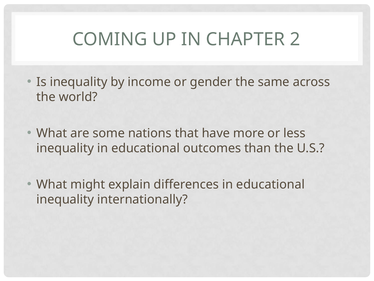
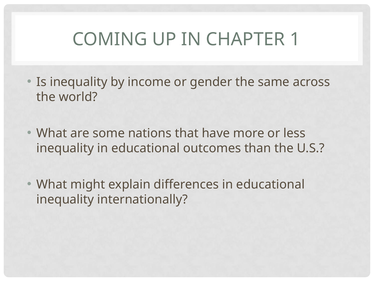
2: 2 -> 1
